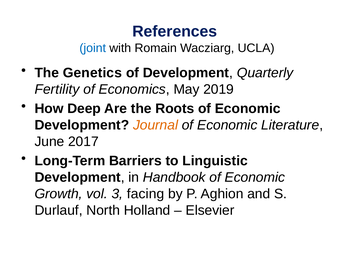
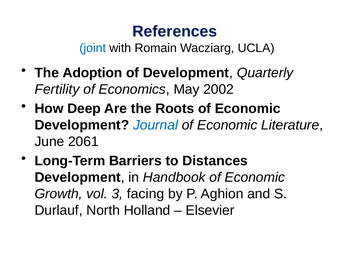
Genetics: Genetics -> Adoption
2019: 2019 -> 2002
Journal colour: orange -> blue
2017: 2017 -> 2061
Linguistic: Linguistic -> Distances
